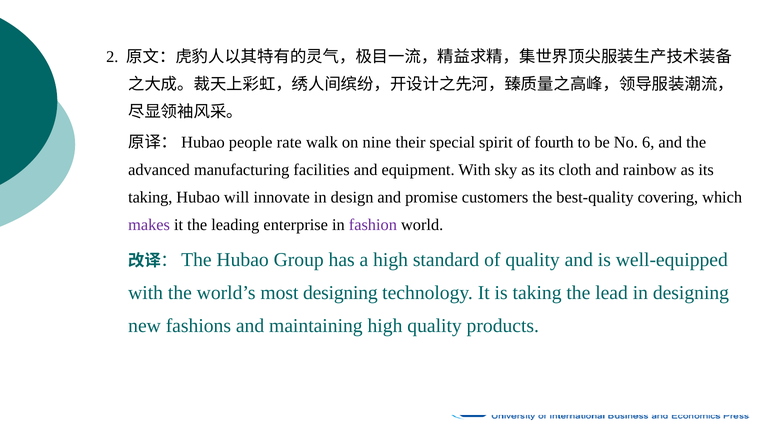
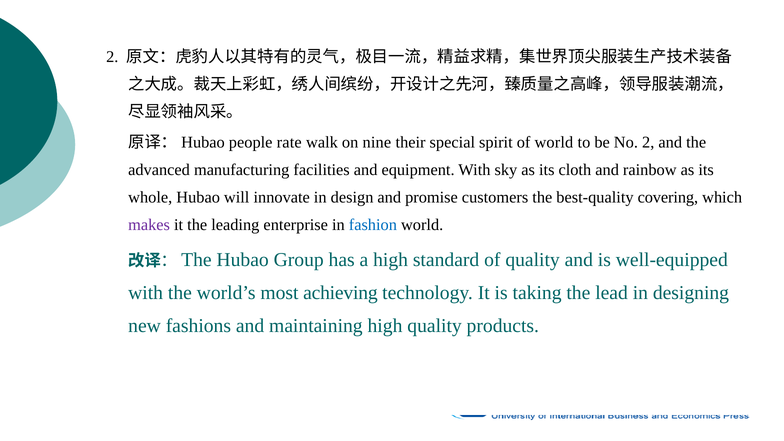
of fourth: fourth -> world
No 6: 6 -> 2
taking at (150, 197): taking -> whole
fashion colour: purple -> blue
most designing: designing -> achieving
